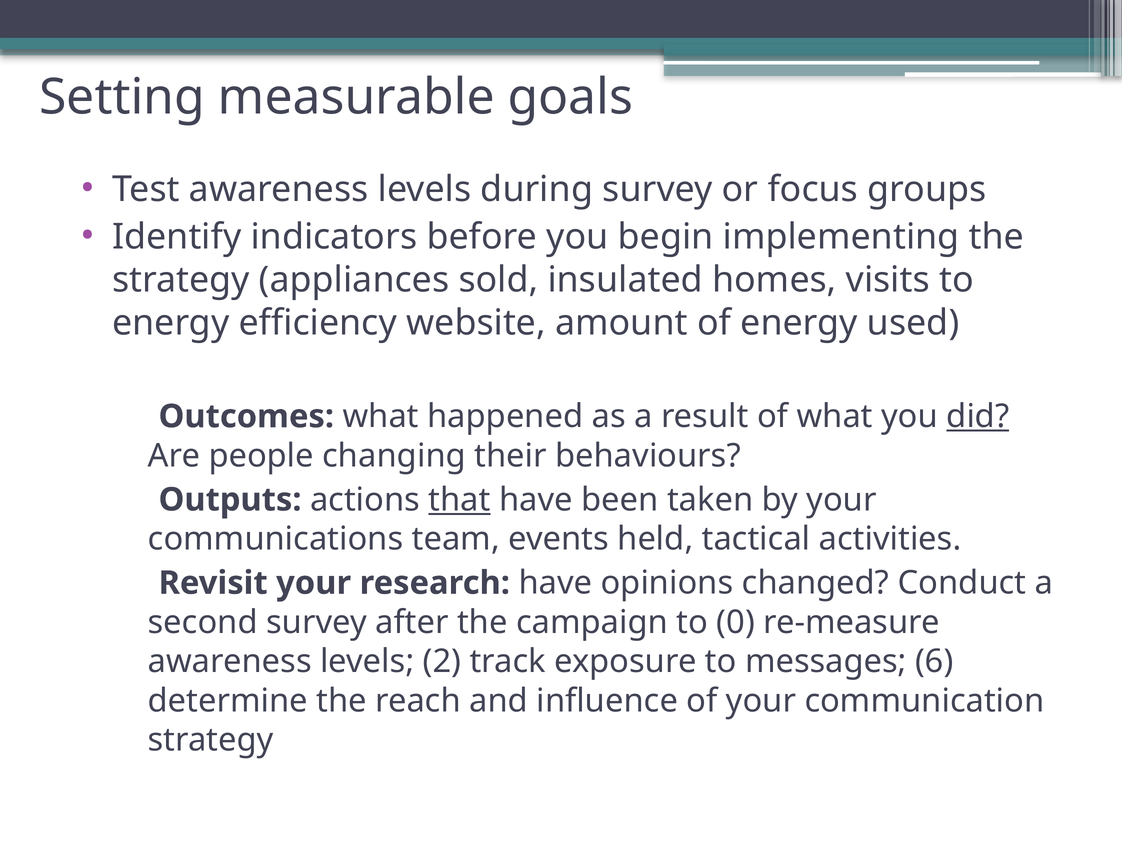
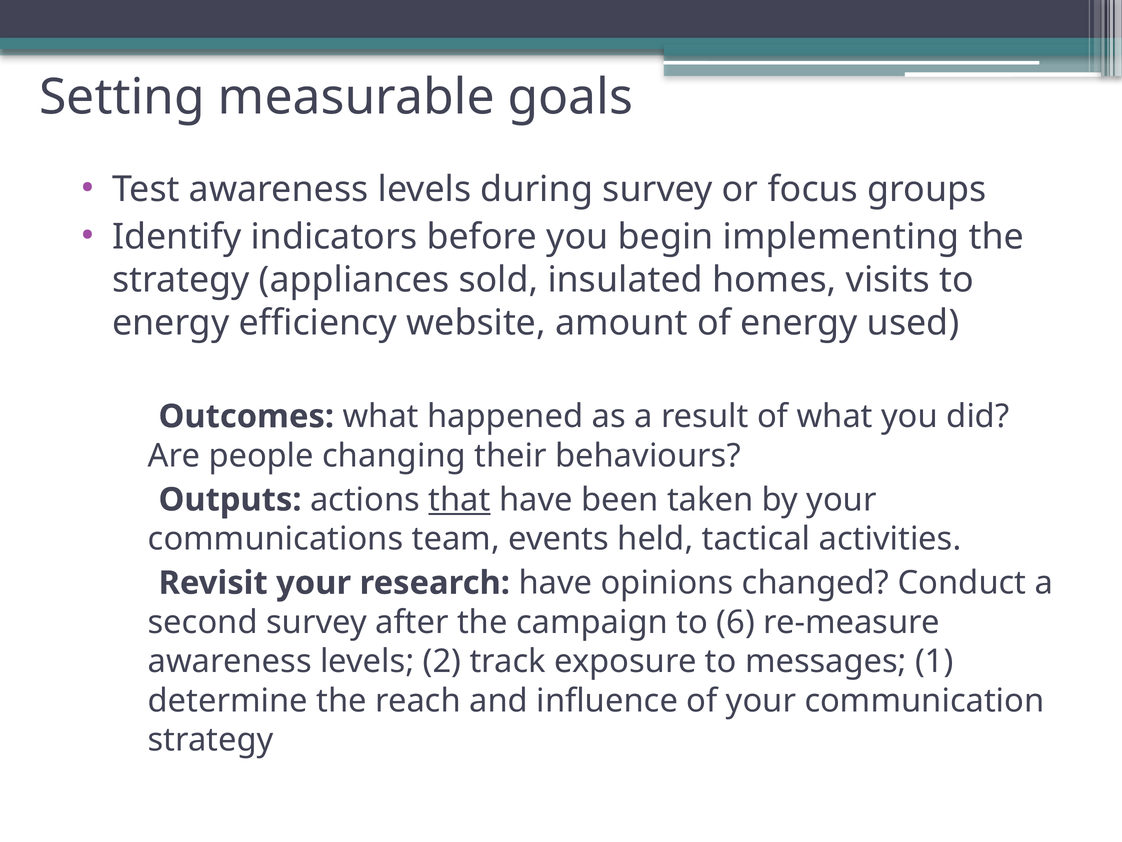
did underline: present -> none
0: 0 -> 6
6: 6 -> 1
